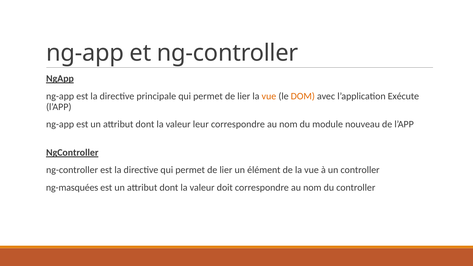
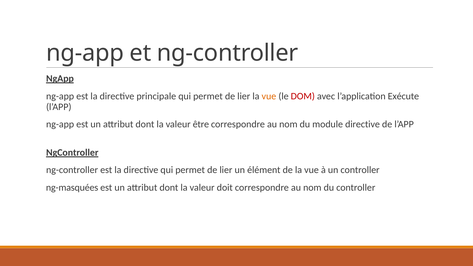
DOM colour: orange -> red
leur: leur -> être
module nouveau: nouveau -> directive
